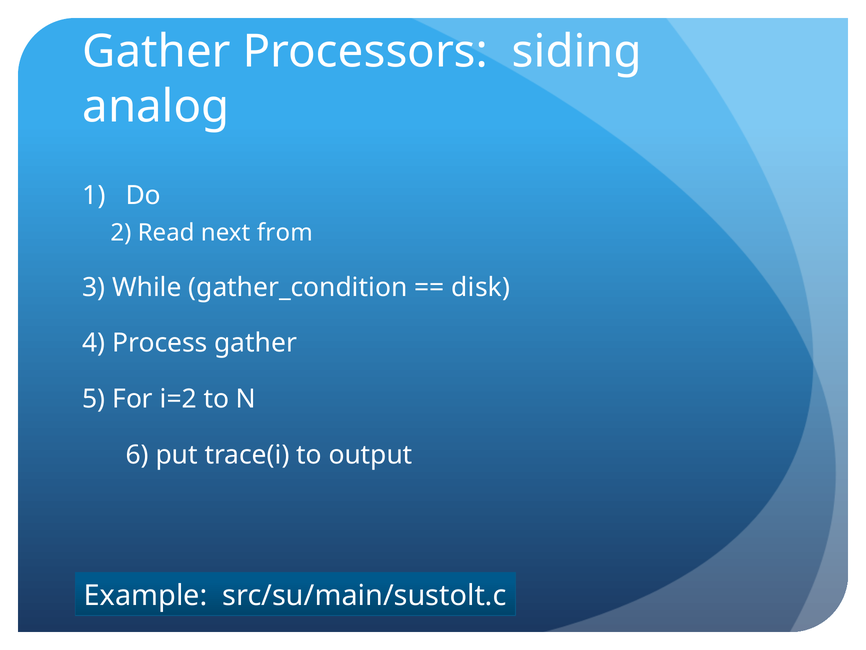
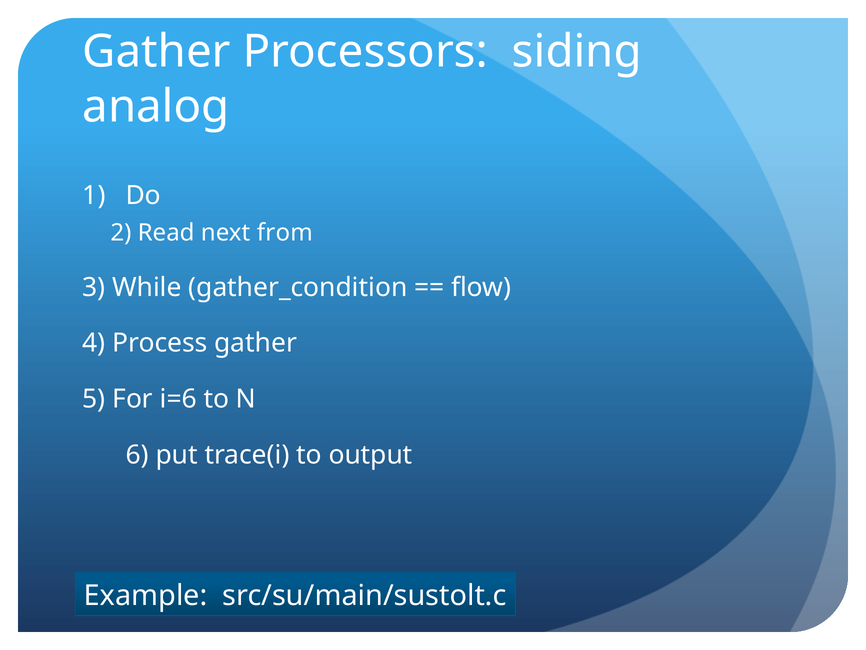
disk: disk -> flow
i=2: i=2 -> i=6
